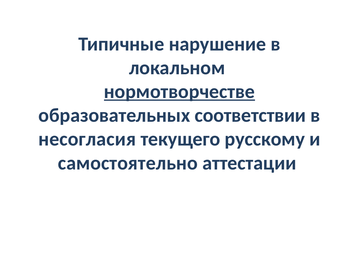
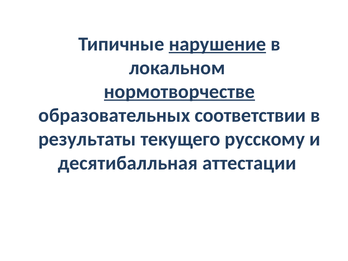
нарушение underline: none -> present
несогласия: несогласия -> результаты
самостоятельно: самостоятельно -> десятибалльная
